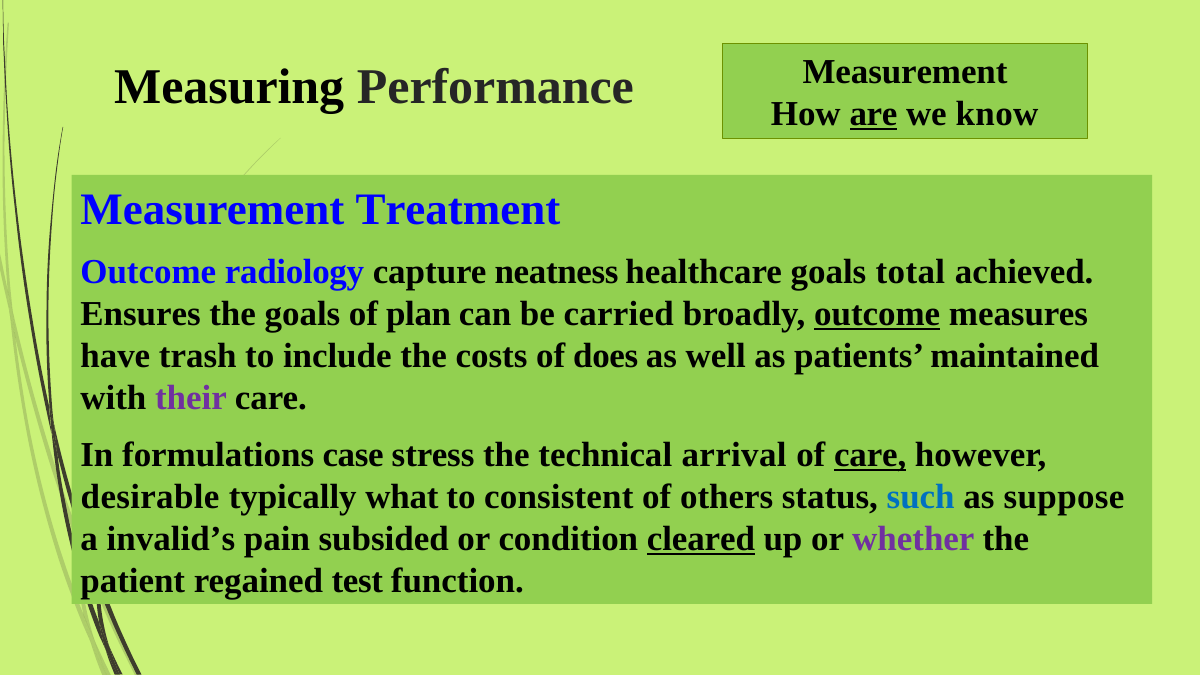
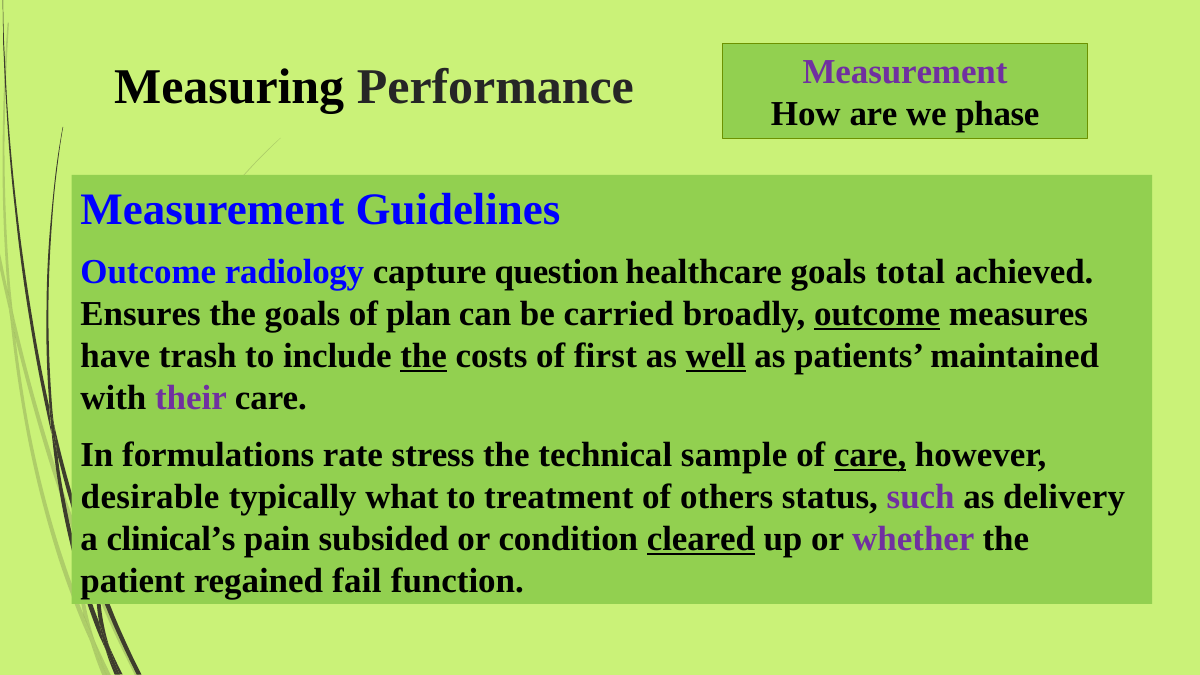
Measurement at (905, 72) colour: black -> purple
are underline: present -> none
know: know -> phase
Treatment: Treatment -> Guidelines
neatness: neatness -> question
the at (424, 356) underline: none -> present
does: does -> first
well underline: none -> present
case: case -> rate
arrival: arrival -> sample
consistent: consistent -> treatment
such colour: blue -> purple
suppose: suppose -> delivery
invalid’s: invalid’s -> clinical’s
test: test -> fail
